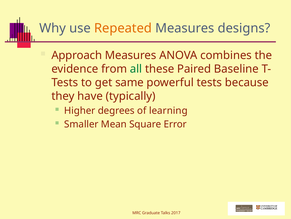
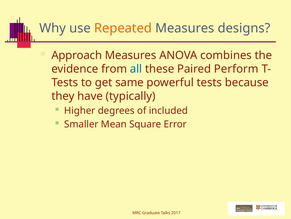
all colour: green -> blue
Baseline: Baseline -> Perform
learning: learning -> included
